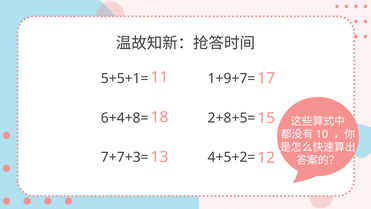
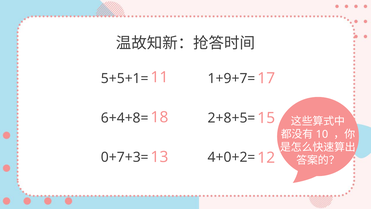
7+7+3=: 7+7+3= -> 0+7+3=
4+5+2=: 4+5+2= -> 4+0+2=
